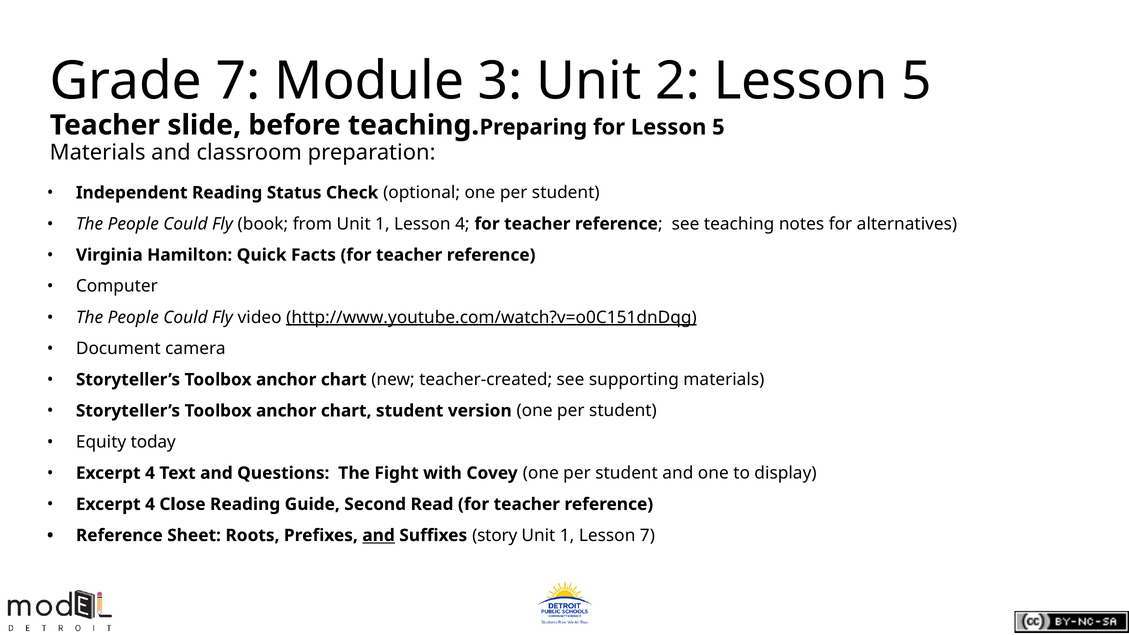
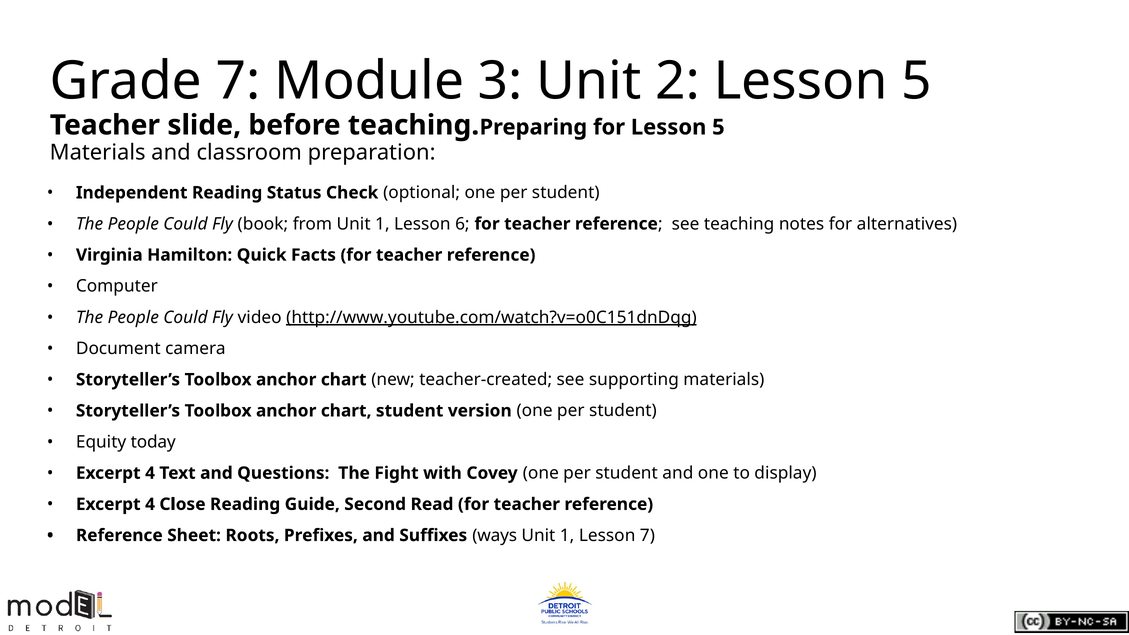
Lesson 4: 4 -> 6
and at (379, 535) underline: present -> none
story: story -> ways
